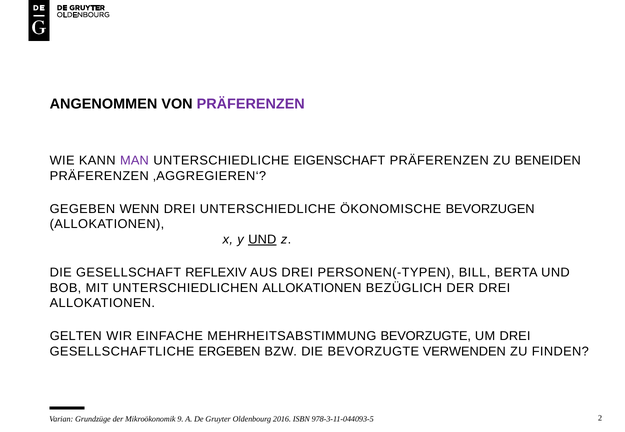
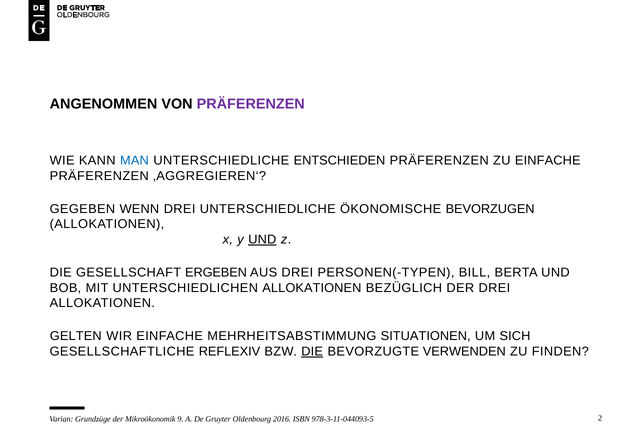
MAN colour: purple -> blue
EIGENSCHAFT: EIGENSCHAFT -> ENTSCHIEDEN
ZU BENEIDEN: BENEIDEN -> EINFACHE
REFLEXIV: REFLEXIV -> ERGEBEN
MEHRHEITSABSTIMMUNG BEVORZUGTE: BEVORZUGTE -> SITUATIONEN
UM DREI: DREI -> SICH
ERGEBEN: ERGEBEN -> REFLEXIV
DIE at (312, 352) underline: none -> present
